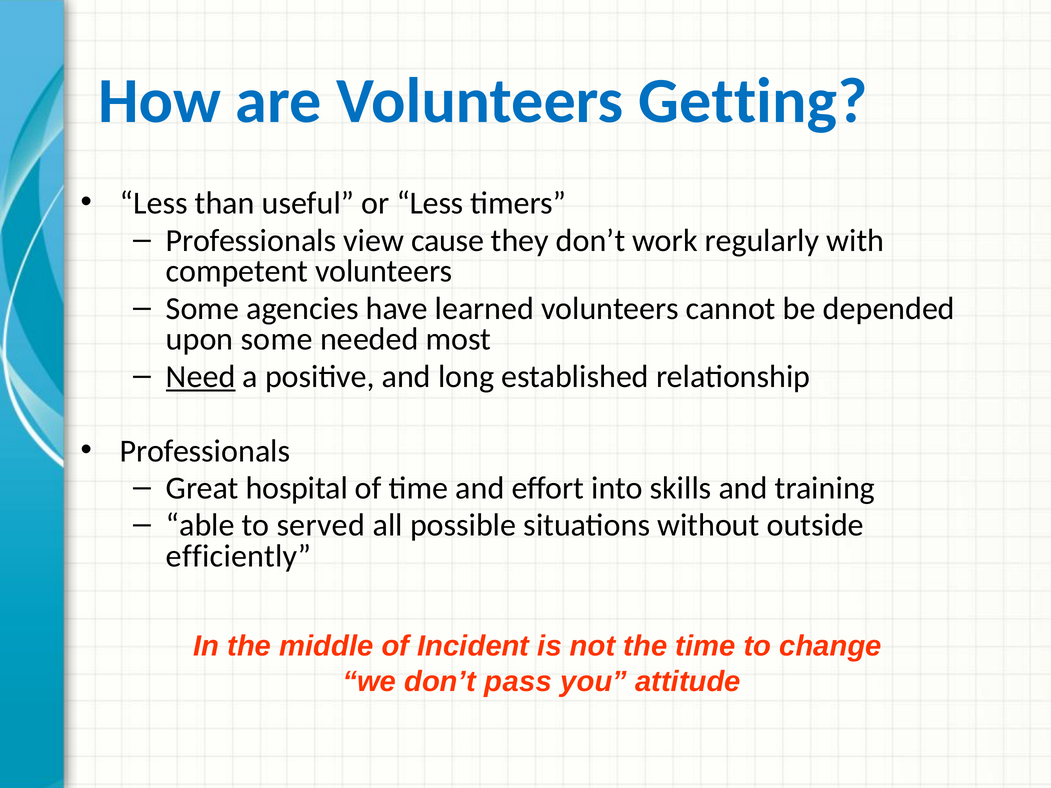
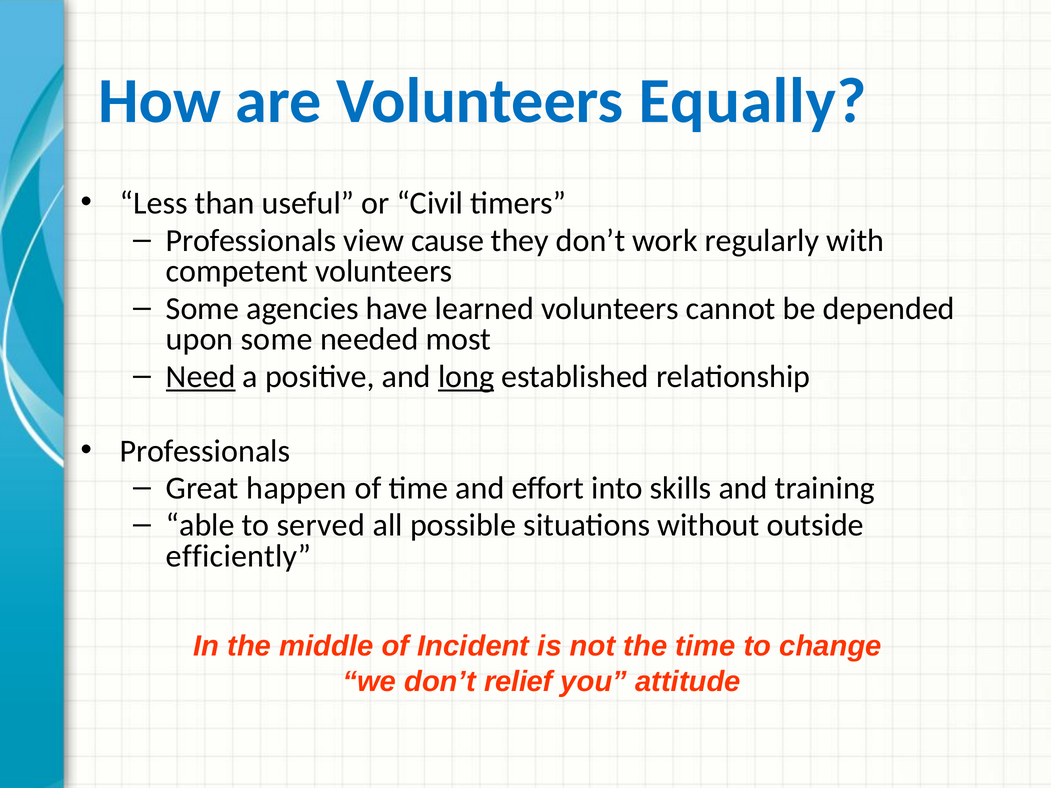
Getting: Getting -> Equally
or Less: Less -> Civil
long underline: none -> present
hospital: hospital -> happen
pass: pass -> relief
